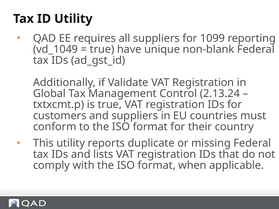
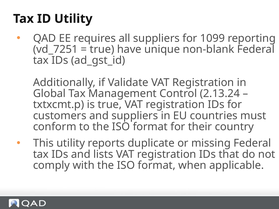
vd_1049: vd_1049 -> vd_7251
